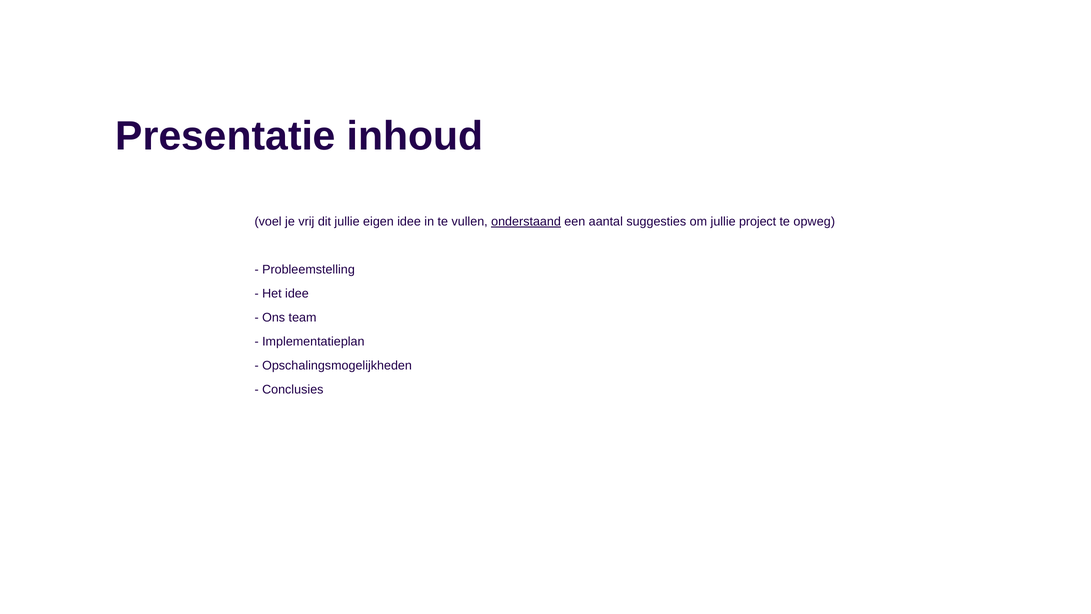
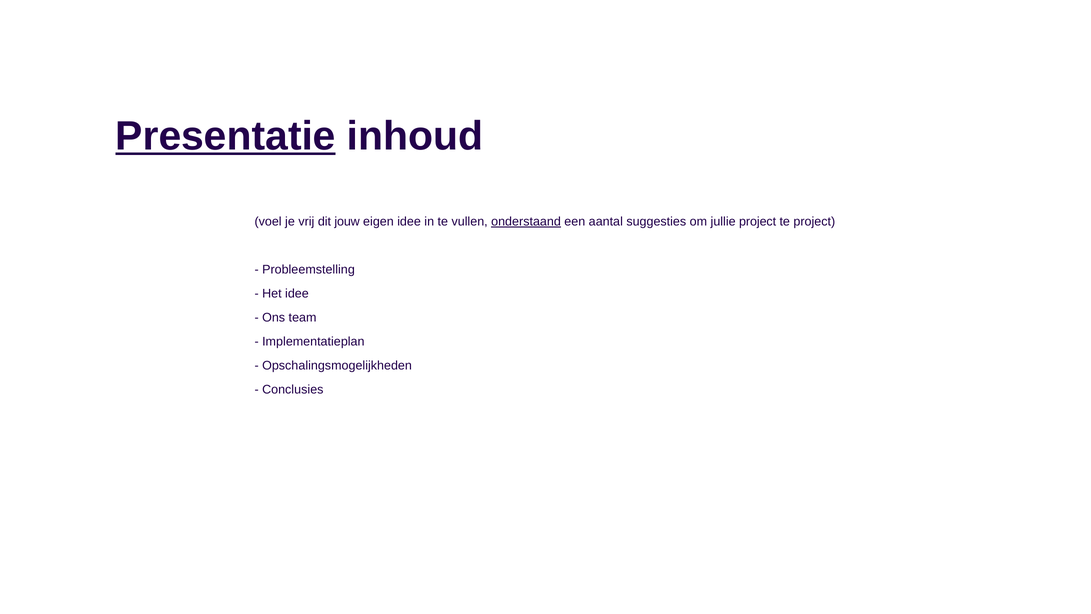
Presentatie underline: none -> present
dit jullie: jullie -> jouw
te opweg: opweg -> project
